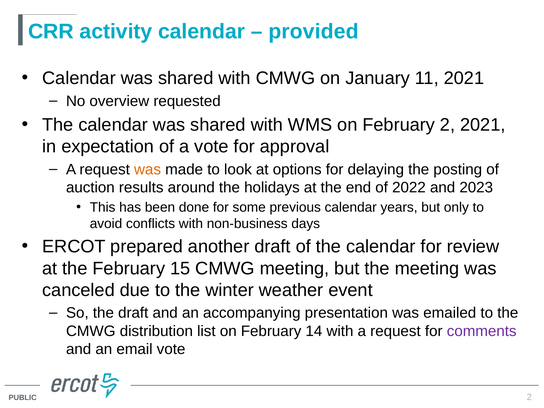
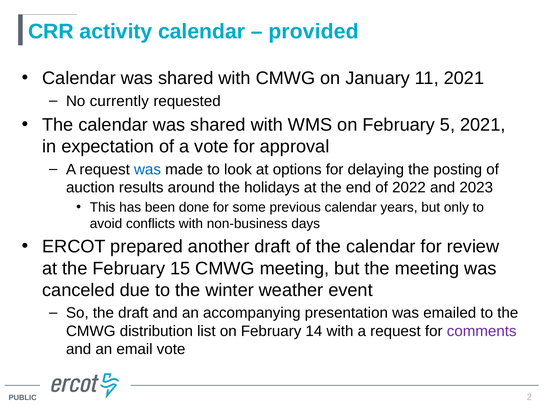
overview: overview -> currently
February 2: 2 -> 5
was at (148, 169) colour: orange -> blue
